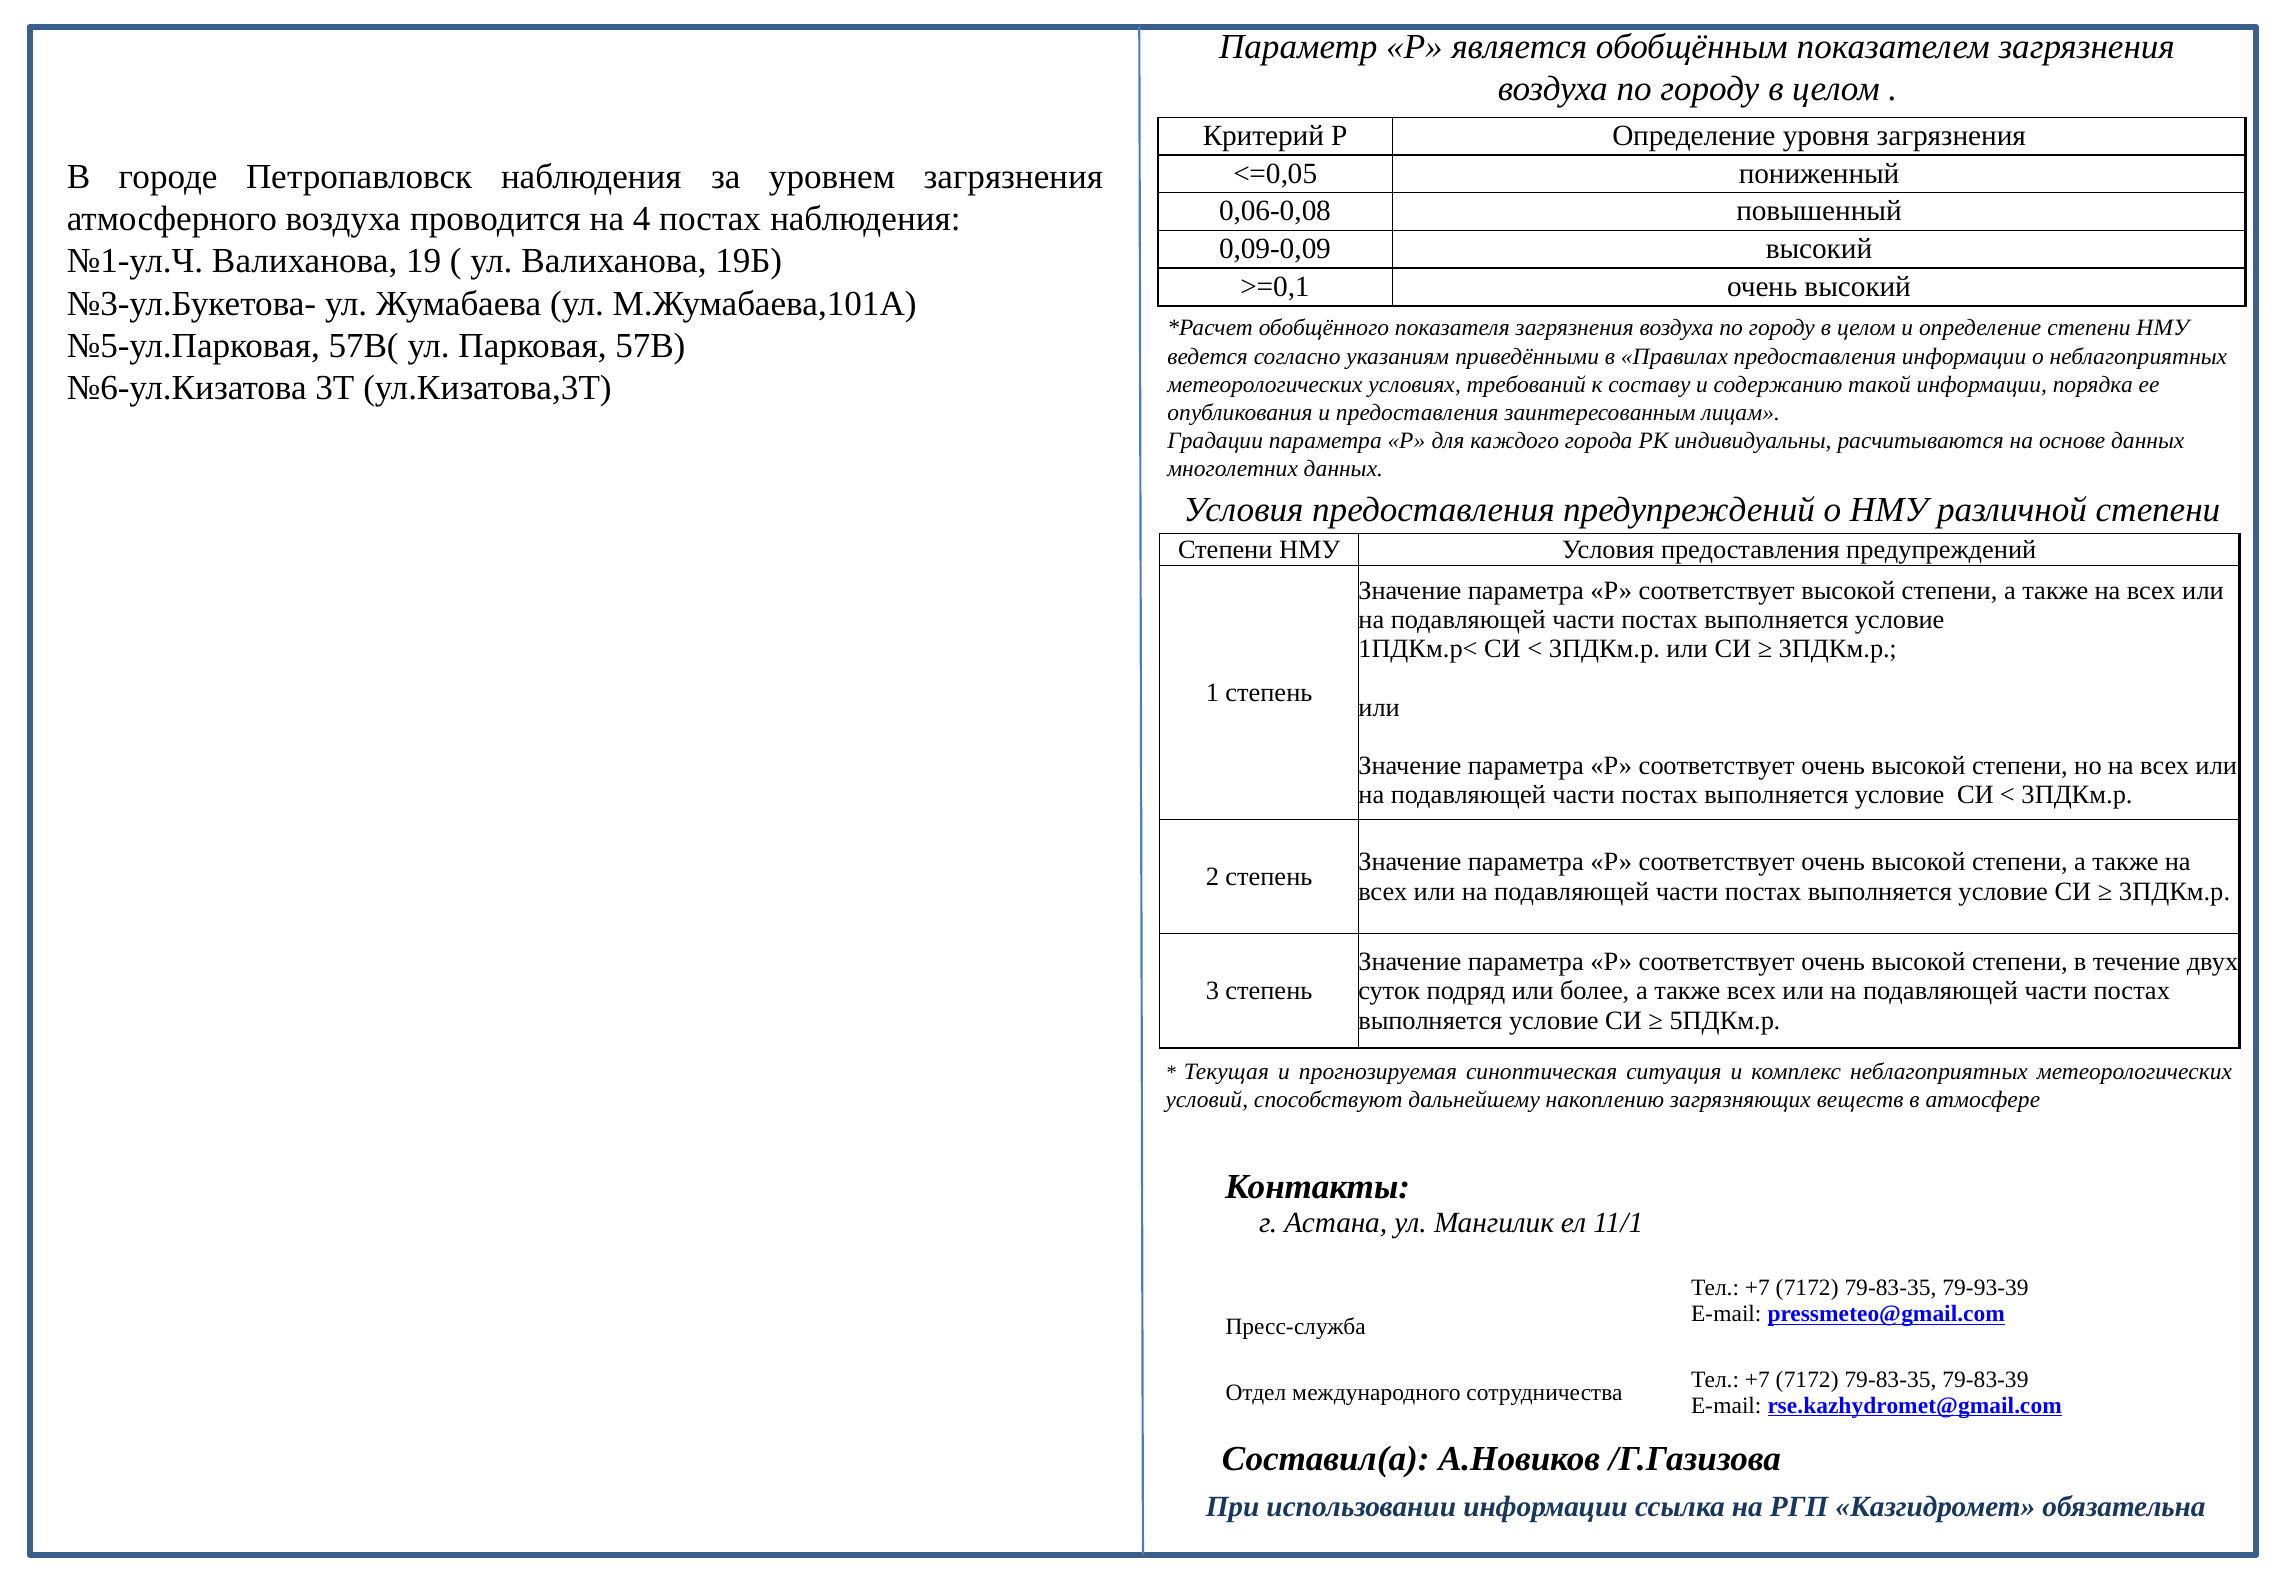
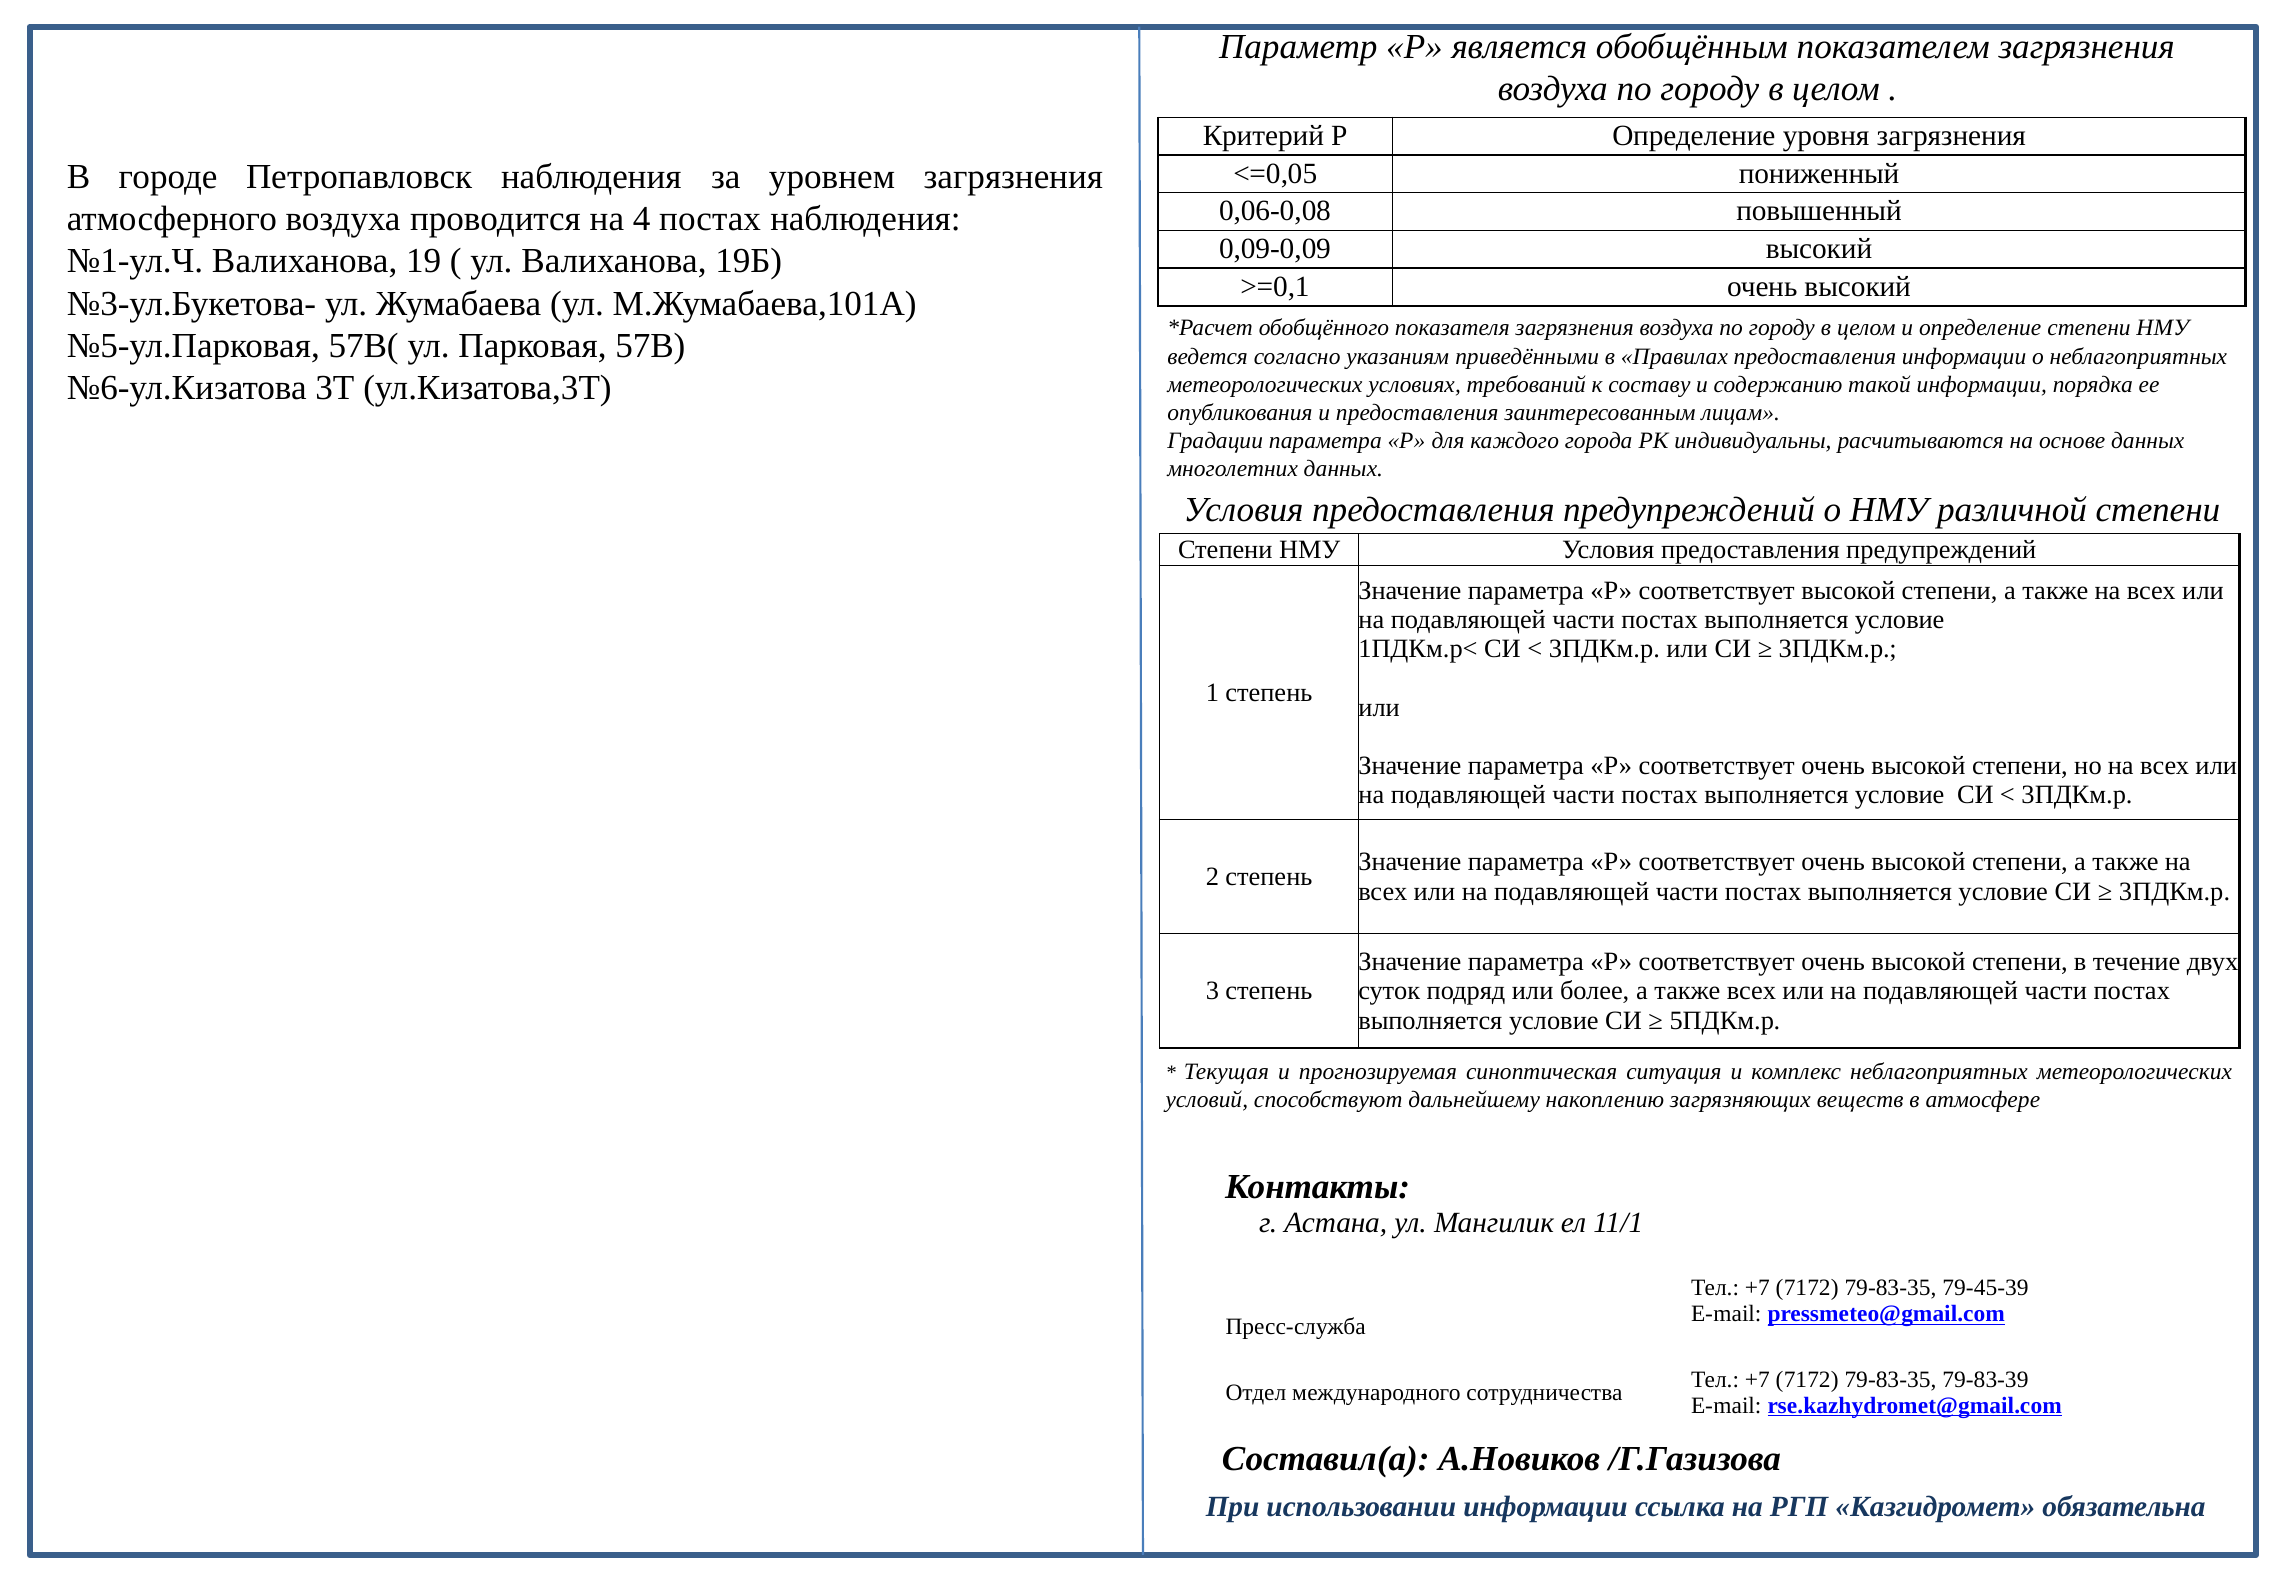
79-93-39: 79-93-39 -> 79-45-39
